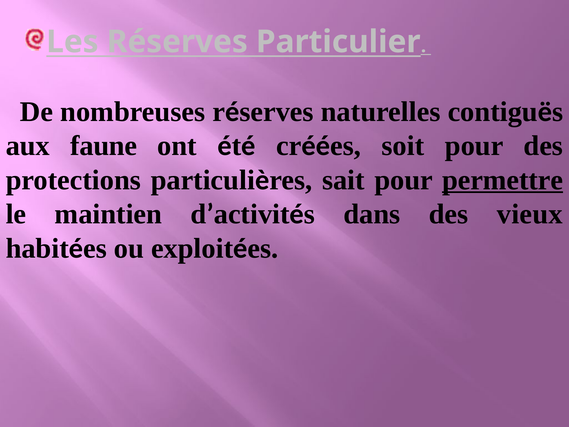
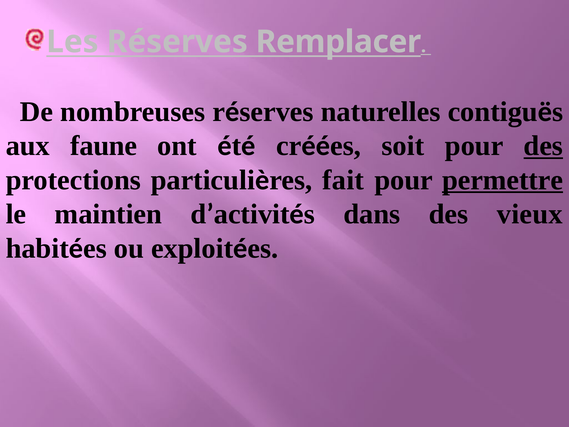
Particulier: Particulier -> Remplacer
des at (543, 146) underline: none -> present
sait: sait -> fait
